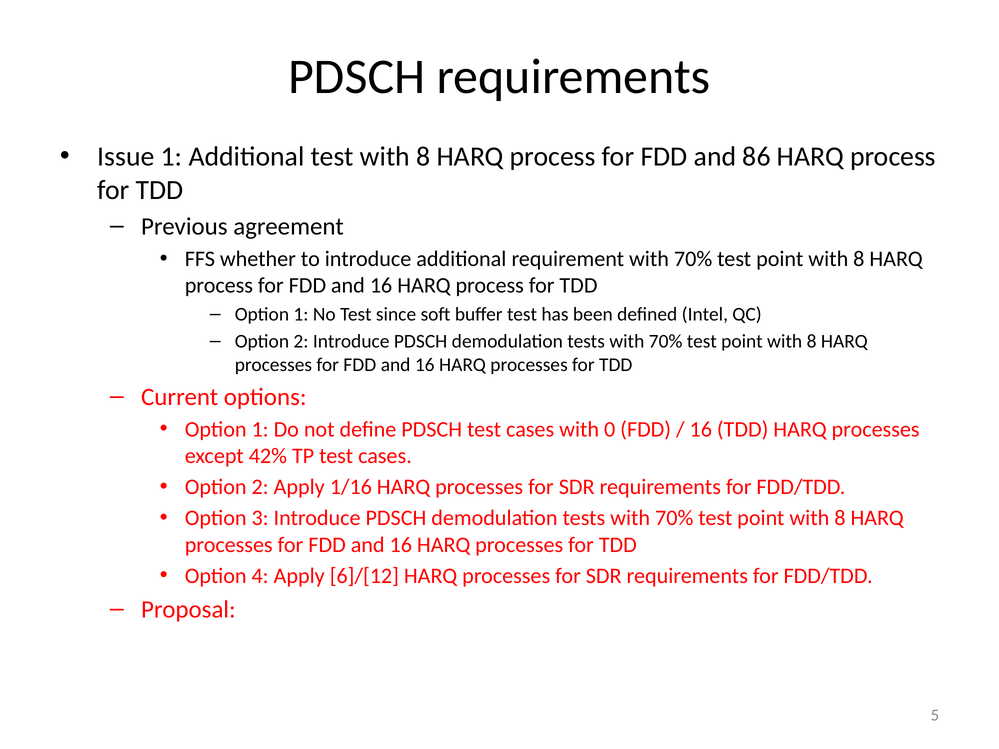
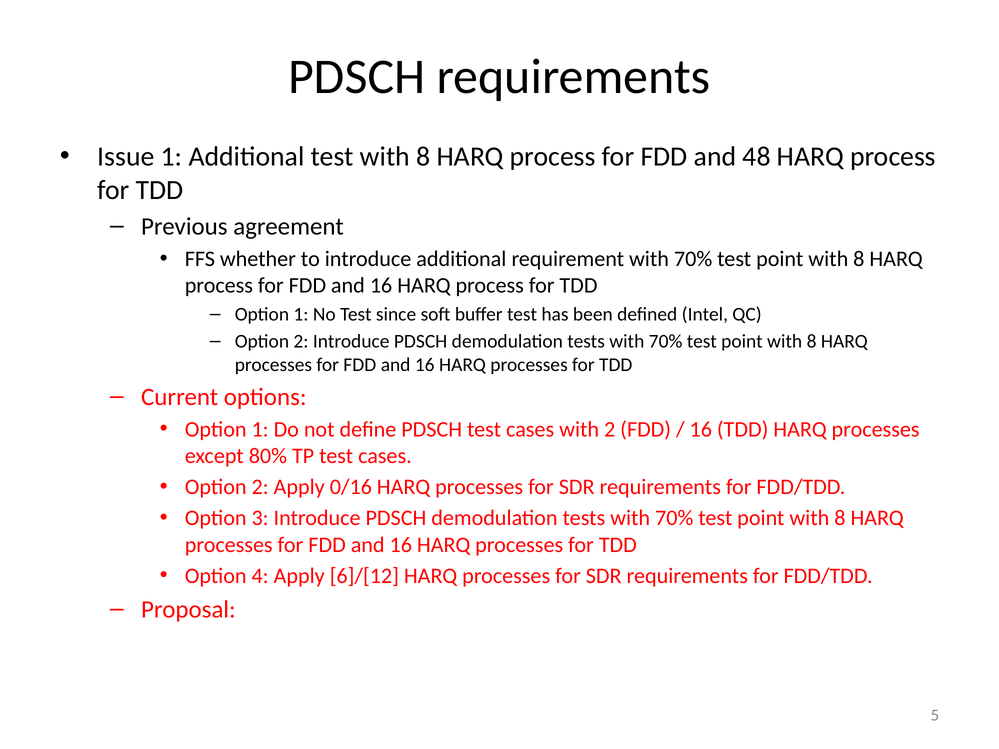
86: 86 -> 48
with 0: 0 -> 2
42%: 42% -> 80%
1/16: 1/16 -> 0/16
